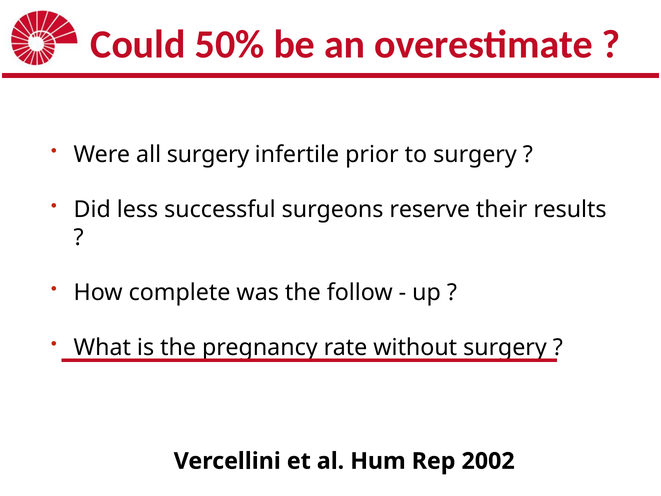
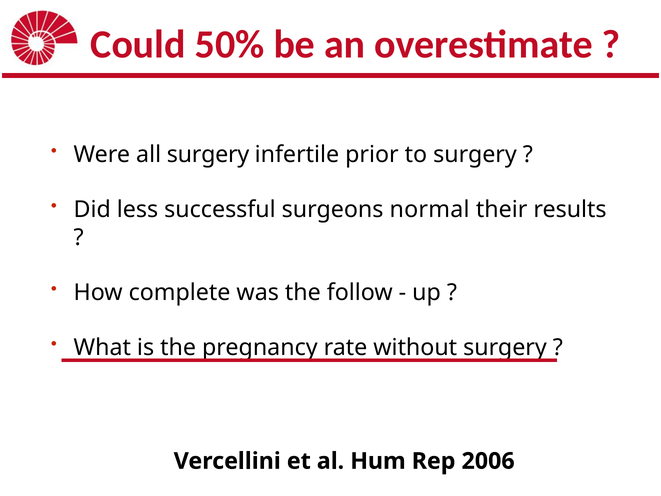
reserve: reserve -> normal
2002: 2002 -> 2006
